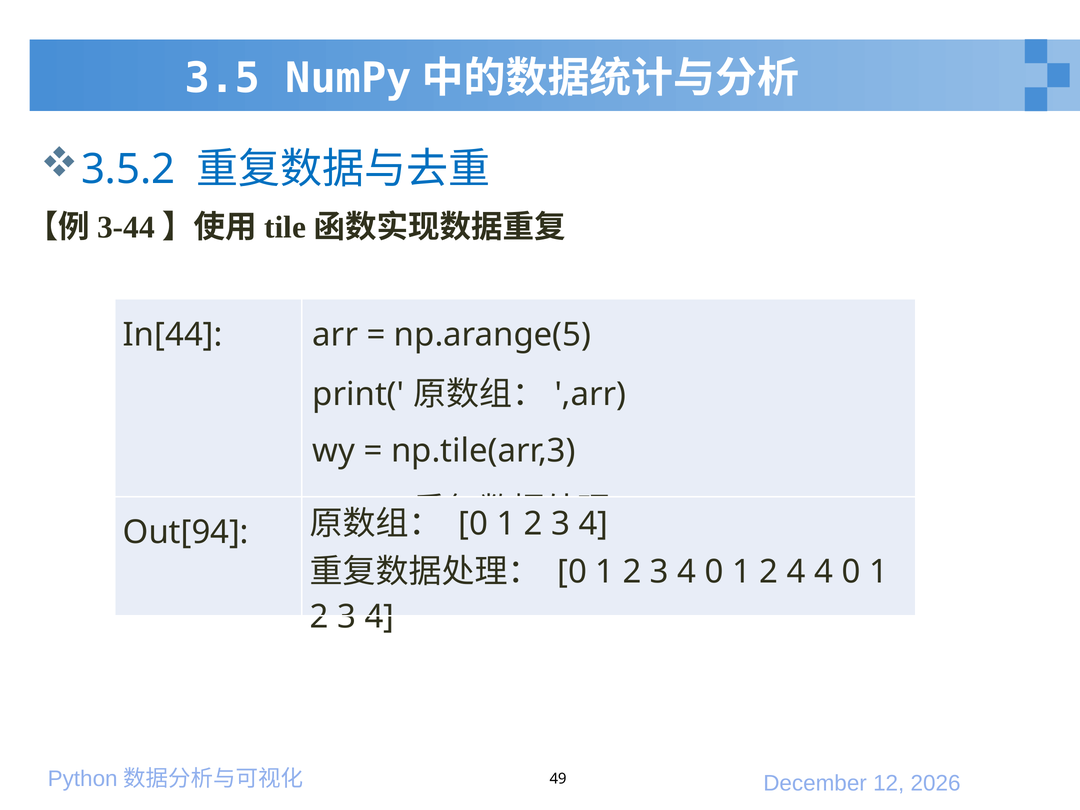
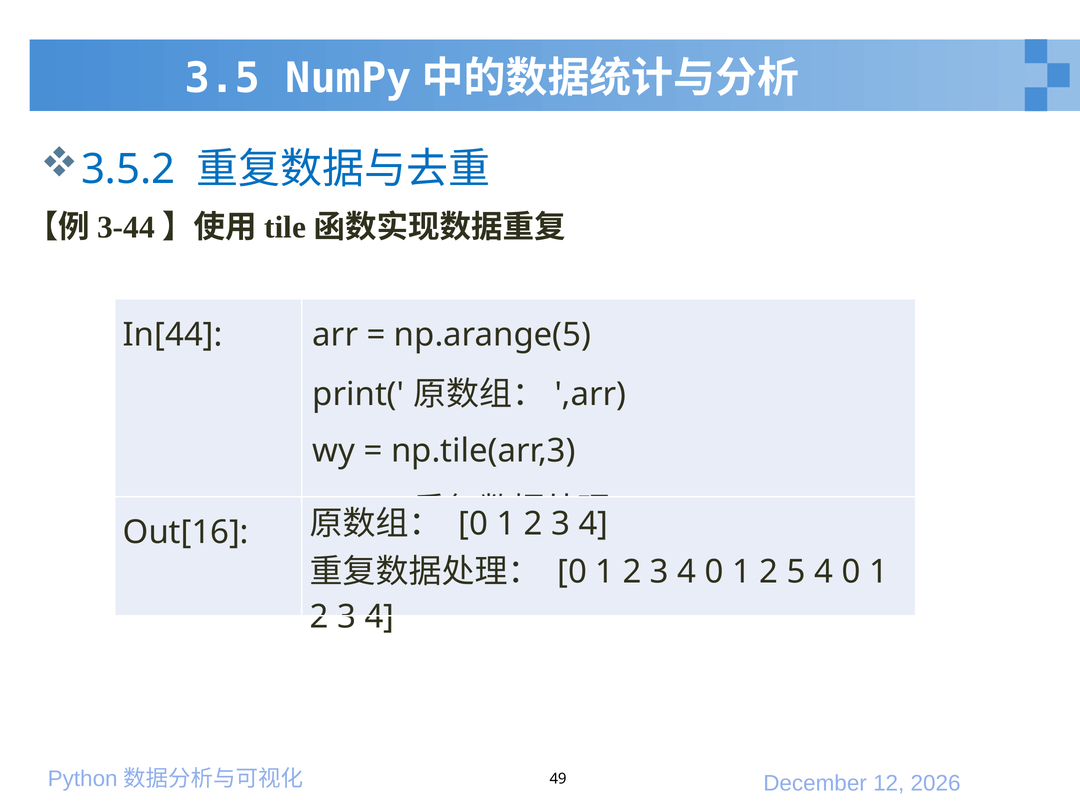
Out[94: Out[94 -> Out[16
2 4: 4 -> 5
